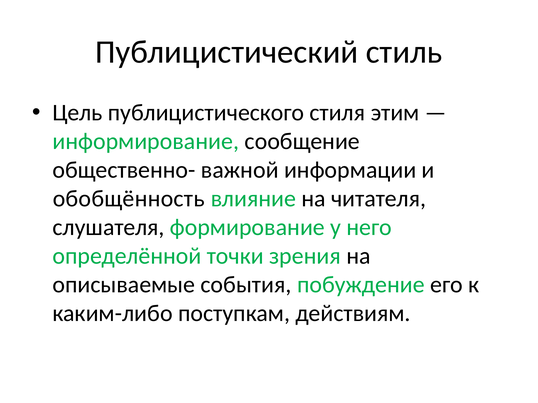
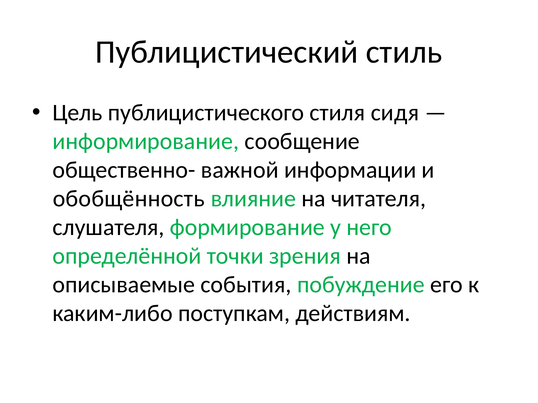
этим: этим -> сидя
